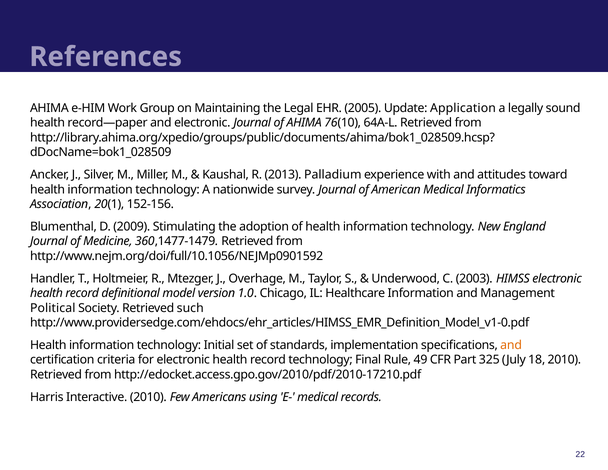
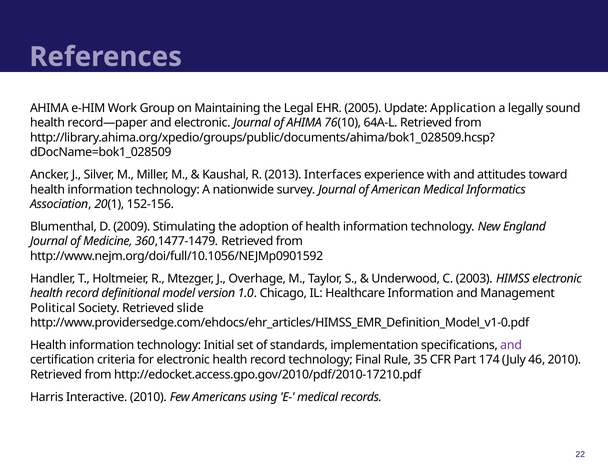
Palladium: Palladium -> Interfaces
such: such -> slide
and at (511, 345) colour: orange -> purple
49: 49 -> 35
325: 325 -> 174
18: 18 -> 46
